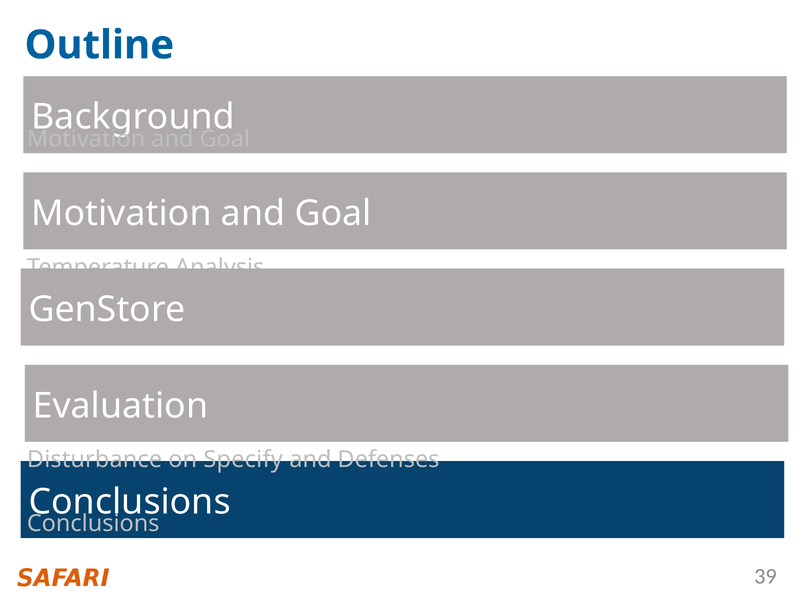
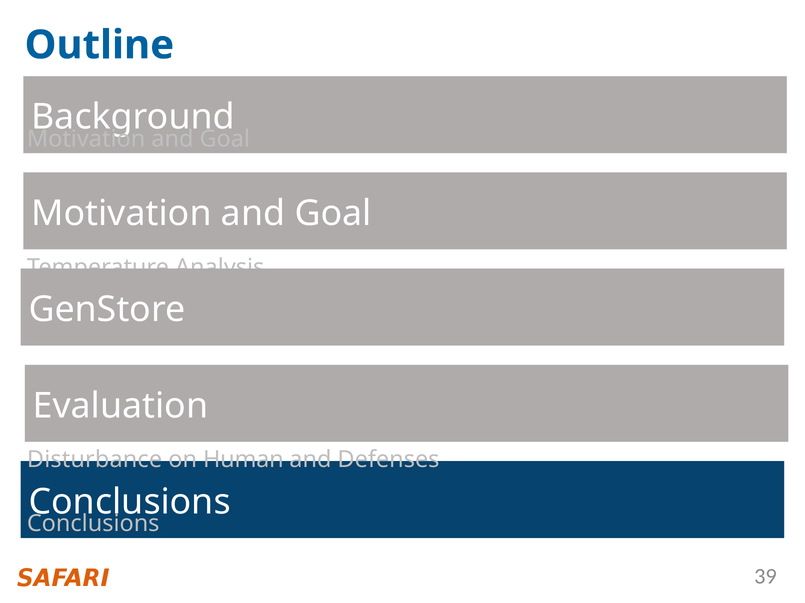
Specify: Specify -> Human
